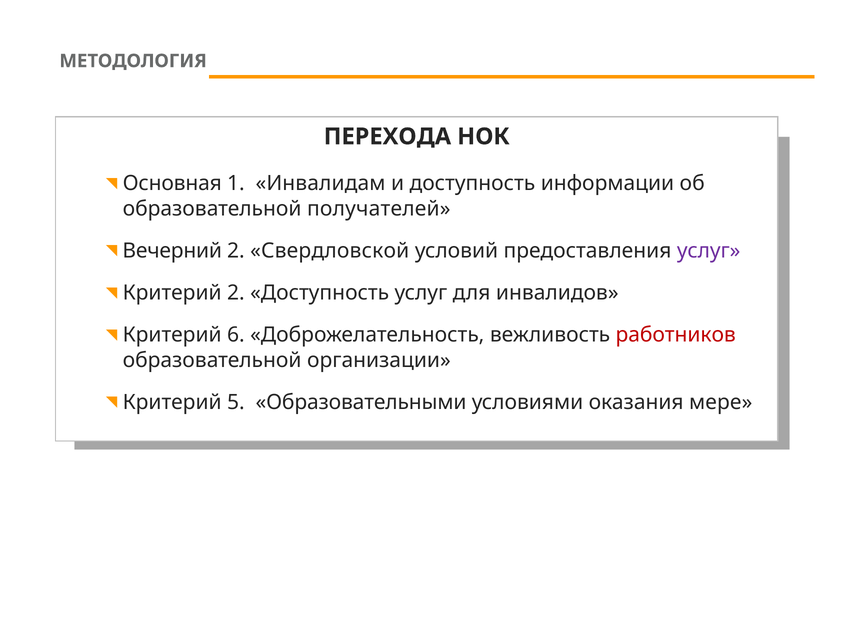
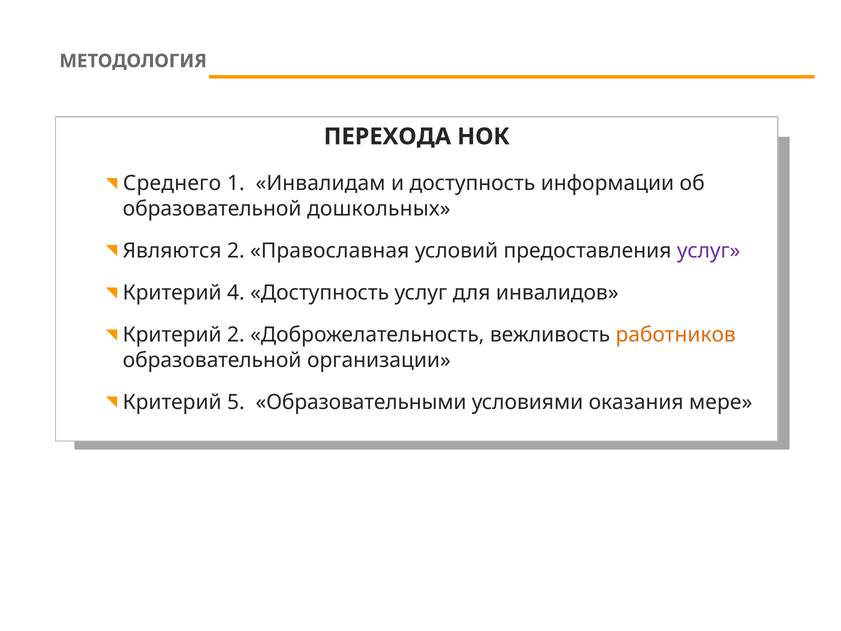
Основная: Основная -> Среднего
получателей: получателей -> дошкольных
Вечерний: Вечерний -> Являются
Свердловской: Свердловской -> Православная
Критерий 2: 2 -> 4
Критерий 6: 6 -> 2
работников colour: red -> orange
